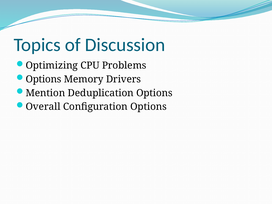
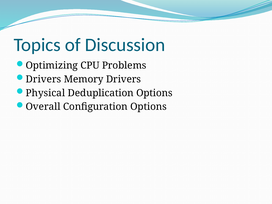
Options at (44, 79): Options -> Drivers
Mention: Mention -> Physical
